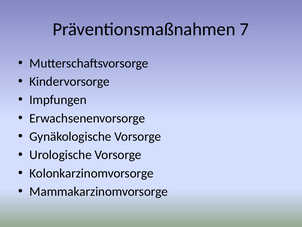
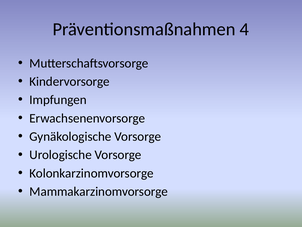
7: 7 -> 4
